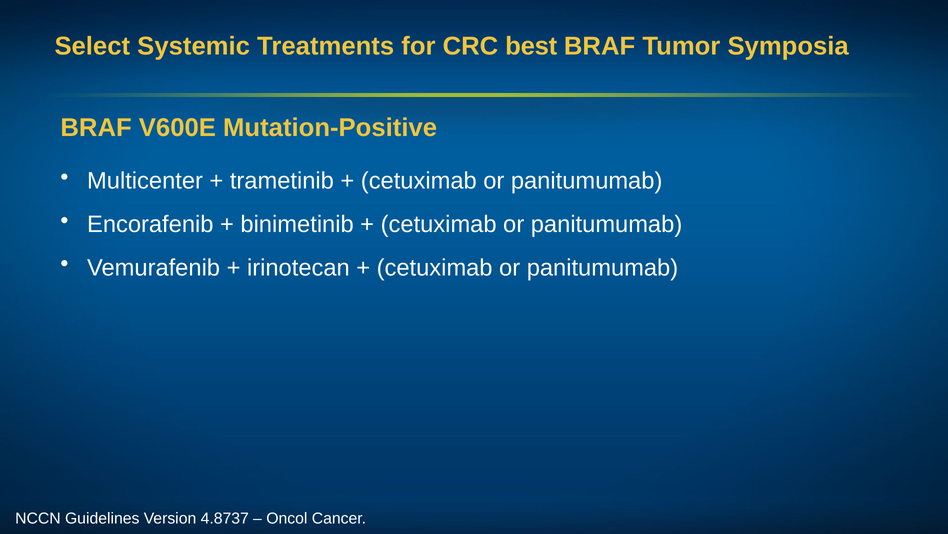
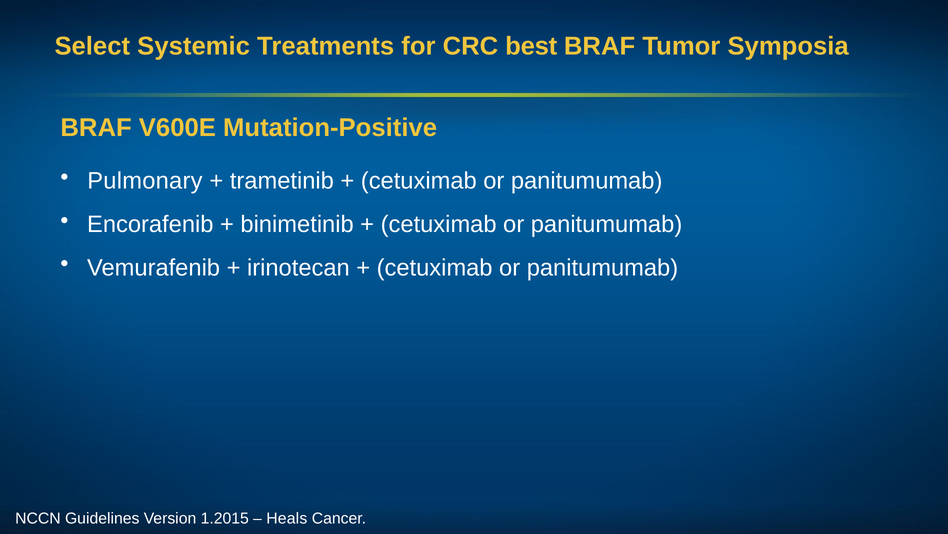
Multicenter: Multicenter -> Pulmonary
4.8737: 4.8737 -> 1.2015
Oncol: Oncol -> Heals
